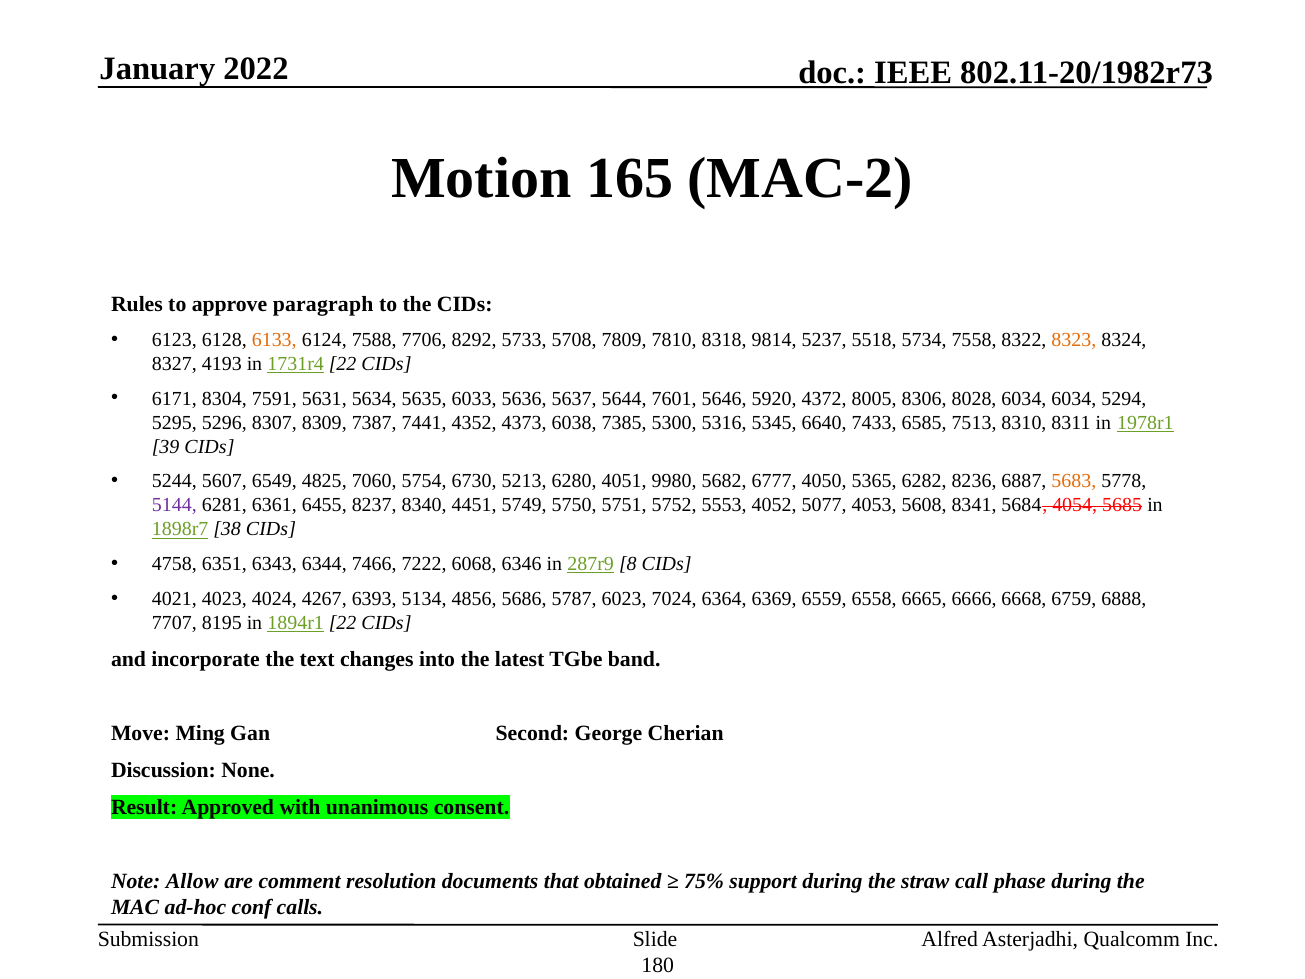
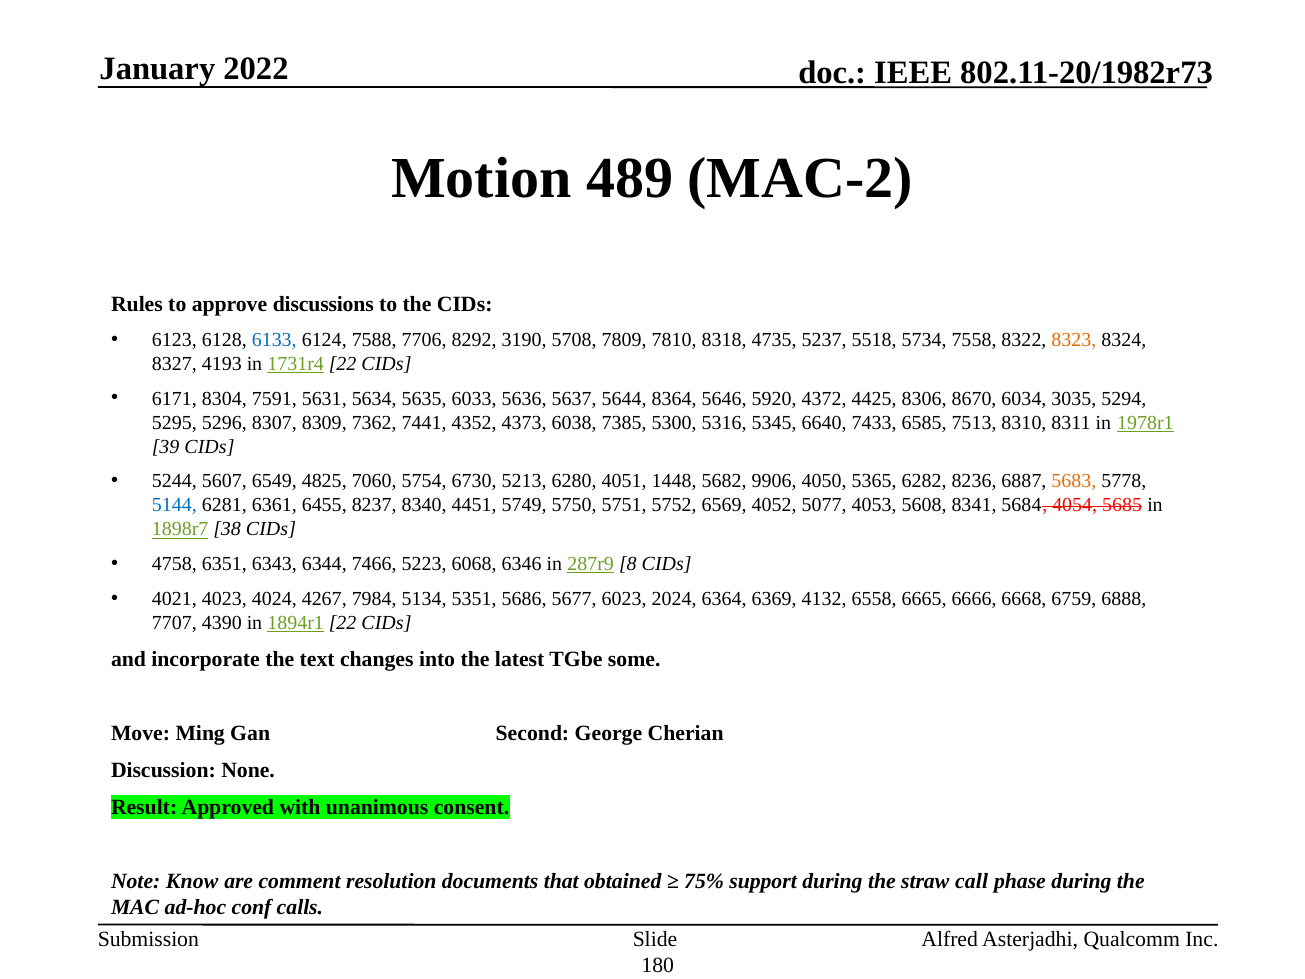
165: 165 -> 489
paragraph: paragraph -> discussions
6133 colour: orange -> blue
5733: 5733 -> 3190
9814: 9814 -> 4735
7601: 7601 -> 8364
8005: 8005 -> 4425
8028: 8028 -> 8670
6034 6034: 6034 -> 3035
7387: 7387 -> 7362
9980: 9980 -> 1448
6777: 6777 -> 9906
5144 colour: purple -> blue
5553: 5553 -> 6569
7222: 7222 -> 5223
6393: 6393 -> 7984
4856: 4856 -> 5351
5787: 5787 -> 5677
7024: 7024 -> 2024
6559: 6559 -> 4132
8195: 8195 -> 4390
band: band -> some
Allow: Allow -> Know
